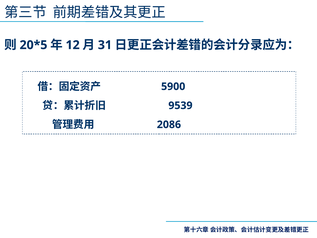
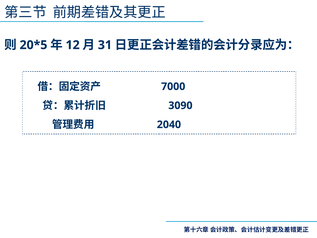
5900: 5900 -> 7000
9539: 9539 -> 3090
2086: 2086 -> 2040
